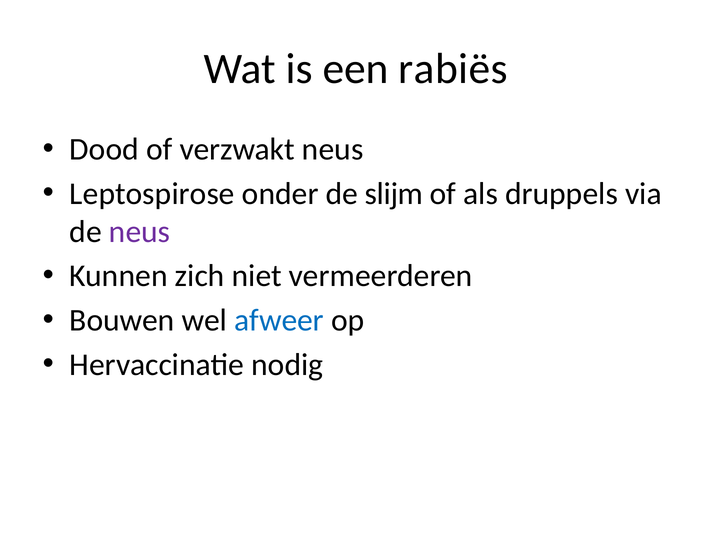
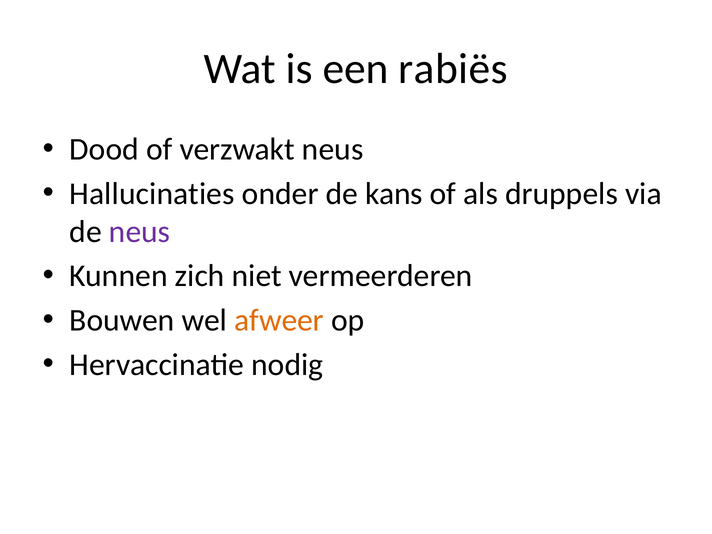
Leptospirose: Leptospirose -> Hallucinaties
slijm: slijm -> kans
afweer colour: blue -> orange
